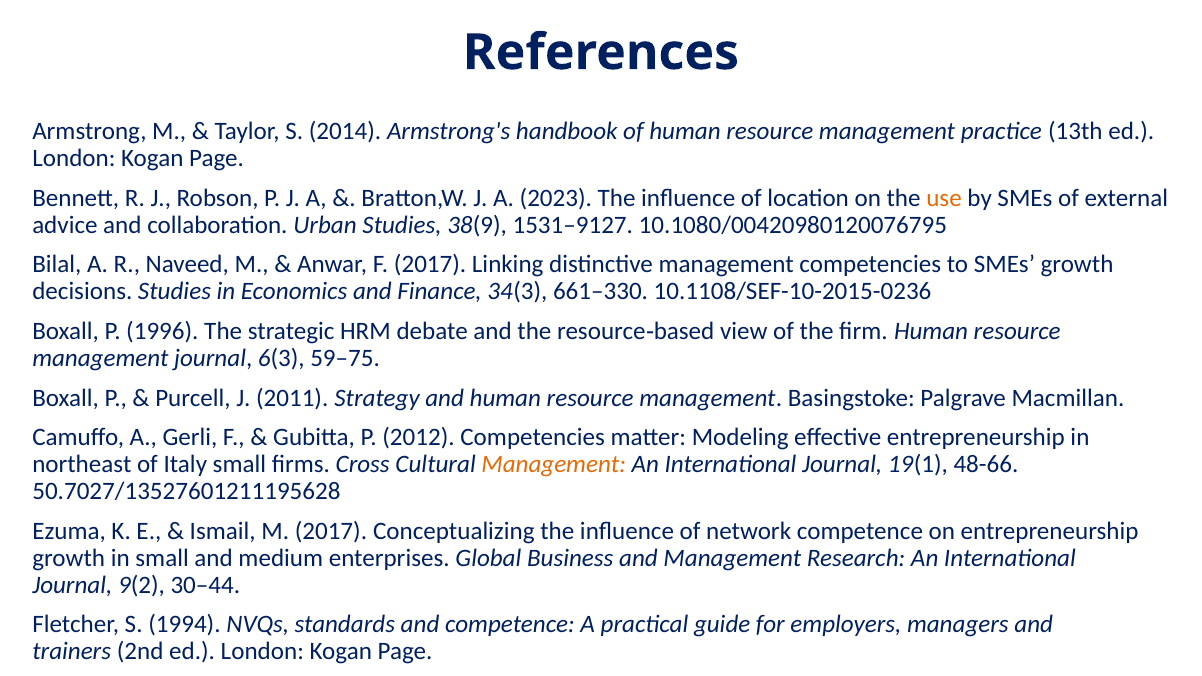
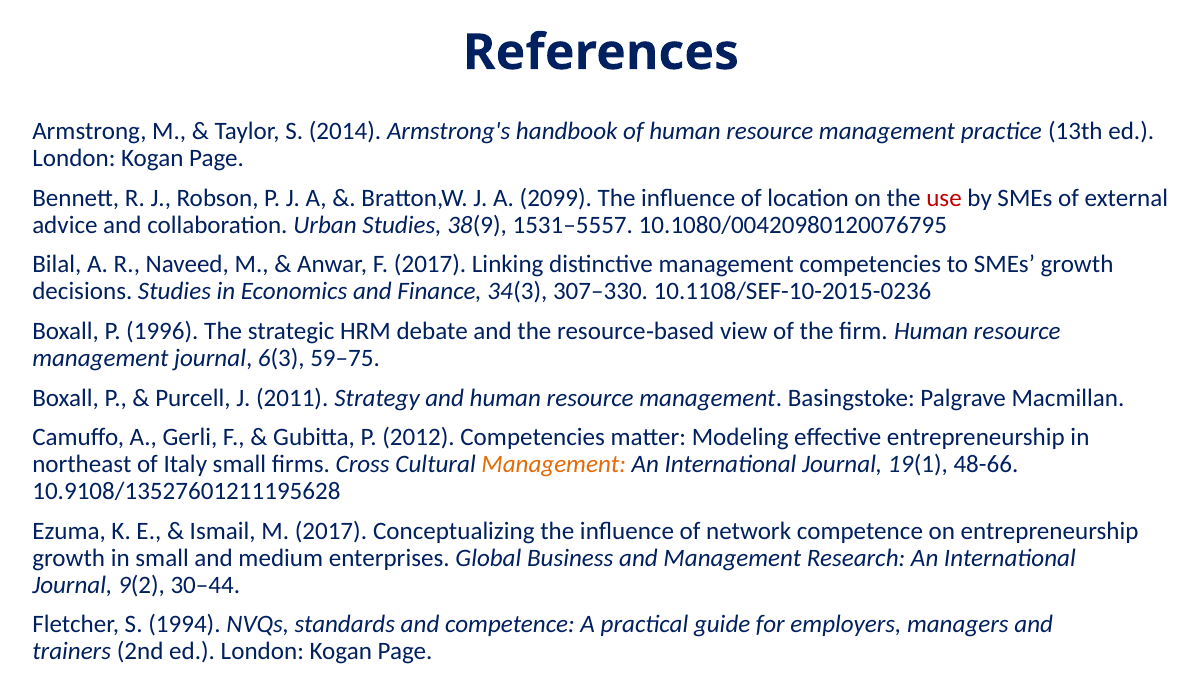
2023: 2023 -> 2099
use colour: orange -> red
1531–9127: 1531–9127 -> 1531–5557
661–330: 661–330 -> 307–330
50.7027/13527601211195628: 50.7027/13527601211195628 -> 10.9108/13527601211195628
